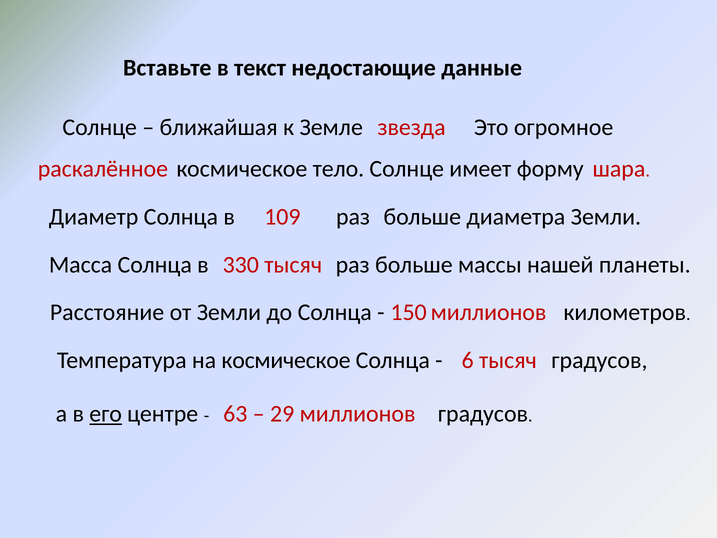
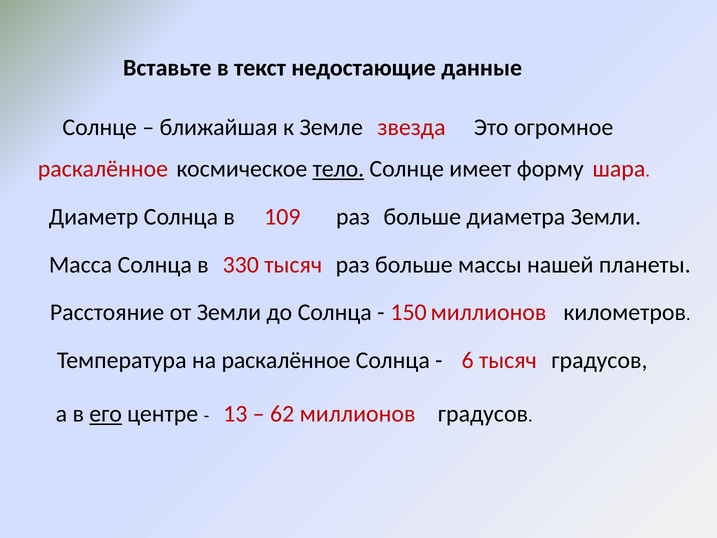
тело underline: none -> present
на космическое: космическое -> раскалённое
63: 63 -> 13
29: 29 -> 62
